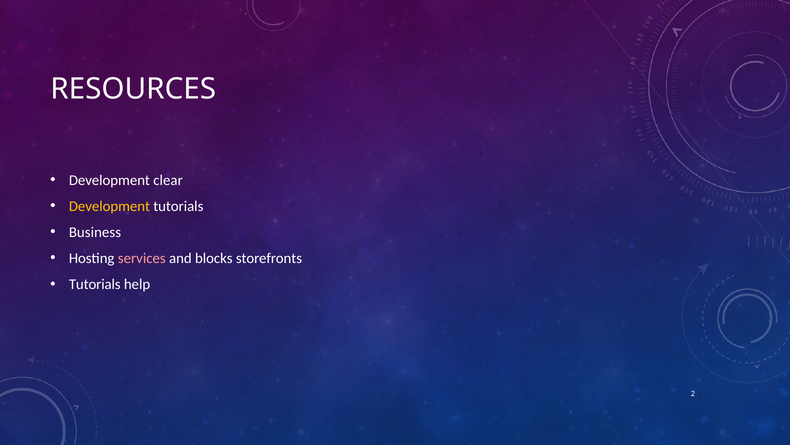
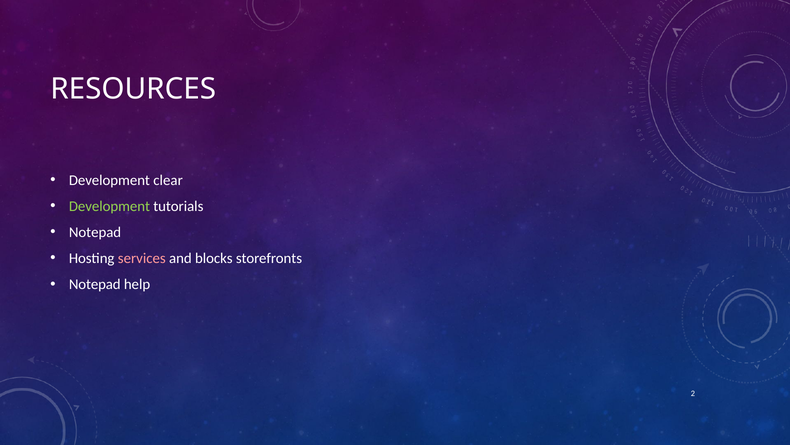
Development at (109, 206) colour: yellow -> light green
Business at (95, 232): Business -> Notepad
Tutorials at (95, 284): Tutorials -> Notepad
